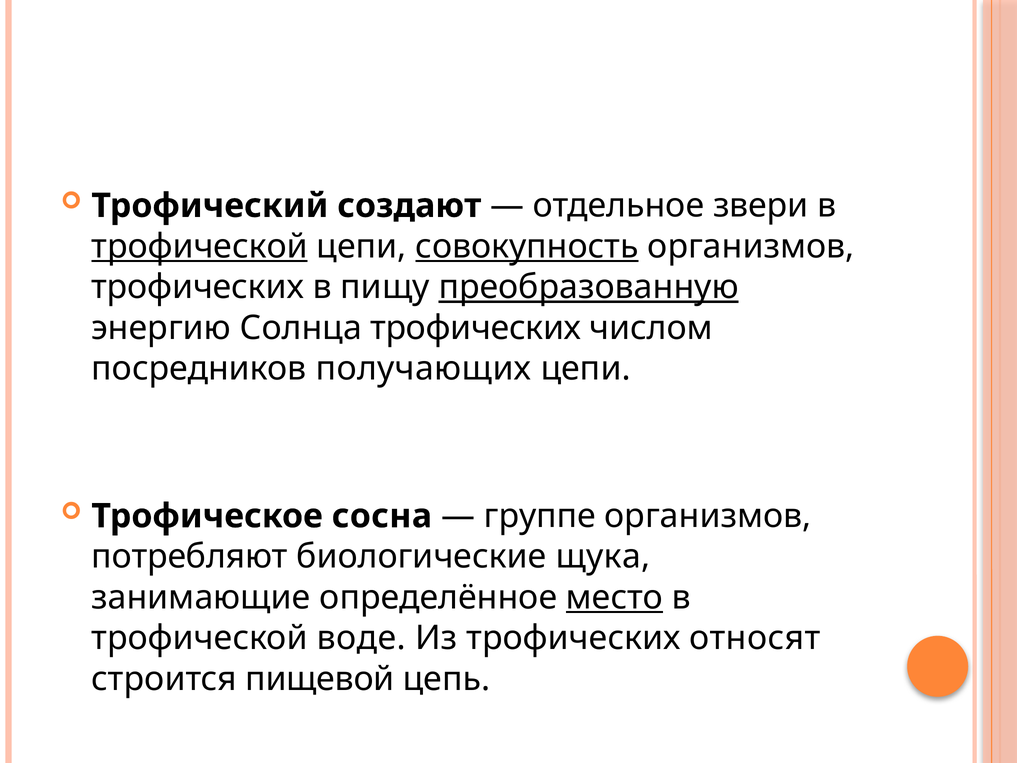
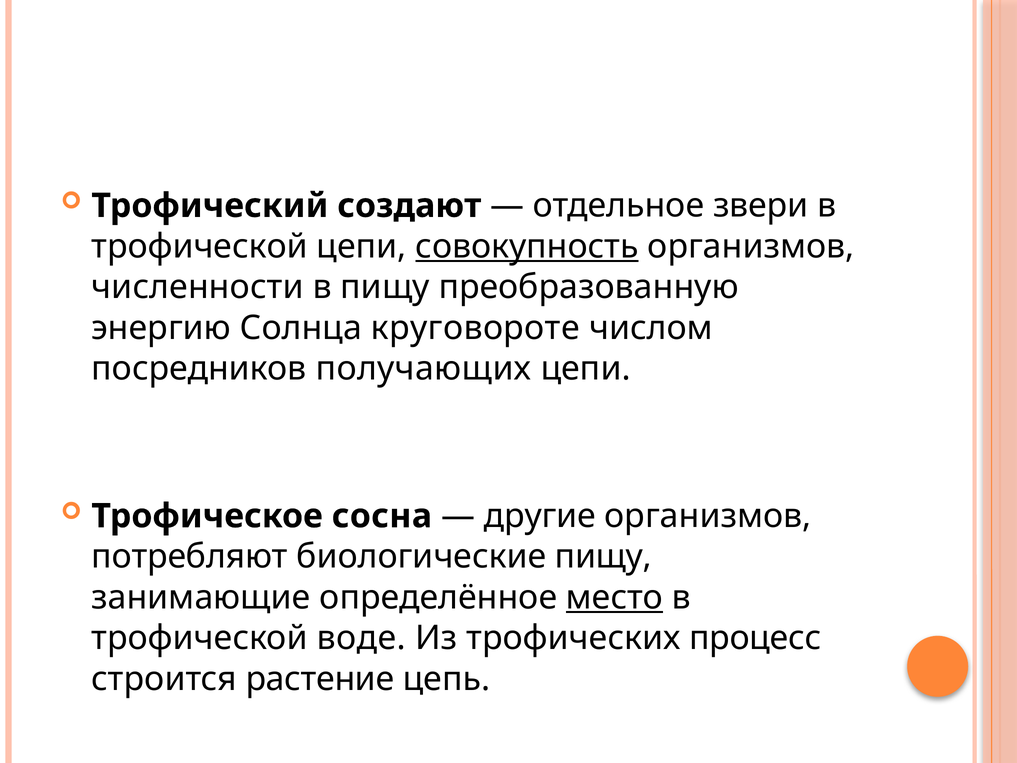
трофической at (200, 246) underline: present -> none
трофических at (198, 287): трофических -> численности
преобразованную underline: present -> none
Солнца трофических: трофических -> круговороте
группе: группе -> другие
биологические щука: щука -> пищу
относят: относят -> процесс
пищевой: пищевой -> растение
